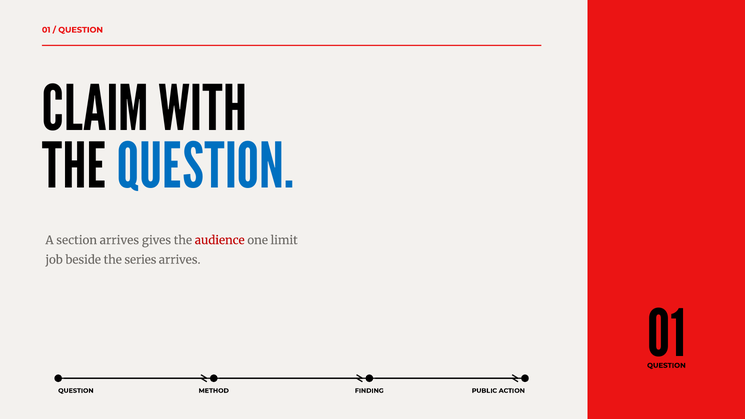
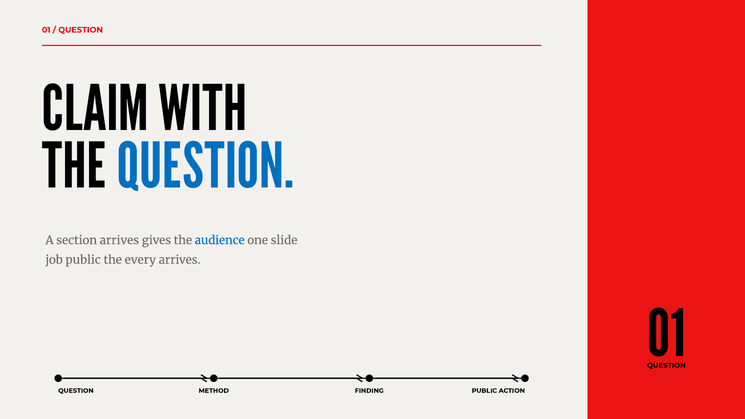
audience colour: red -> blue
limit: limit -> slide
job beside: beside -> public
series: series -> every
